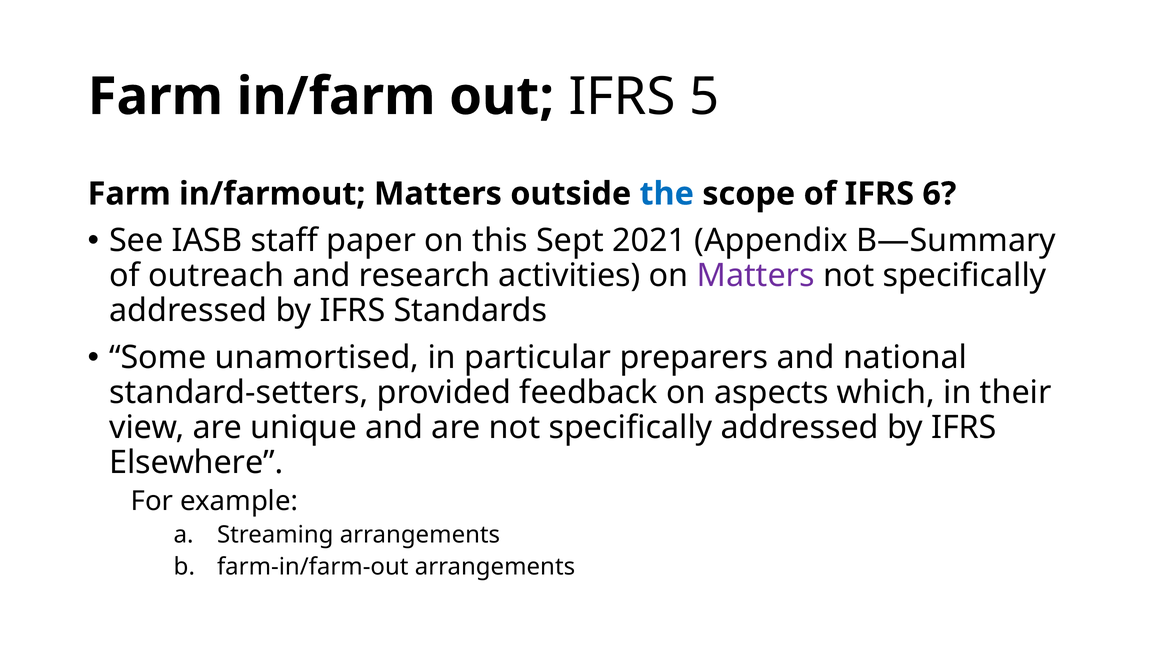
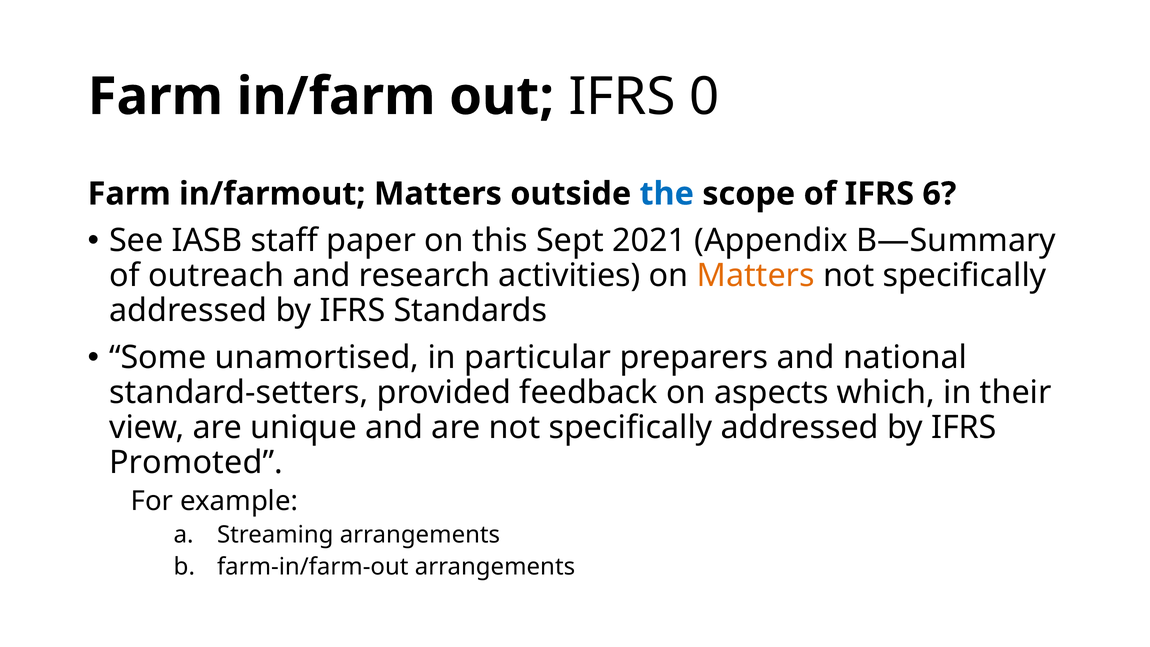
5: 5 -> 0
Matters at (756, 276) colour: purple -> orange
Elsewhere: Elsewhere -> Promoted
